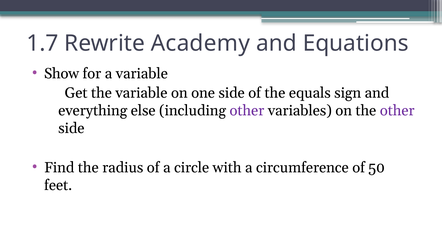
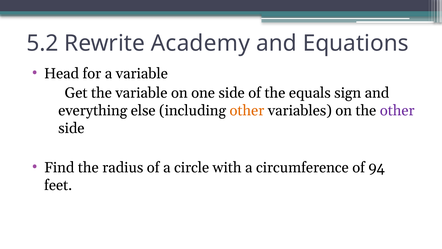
1.7: 1.7 -> 5.2
Show: Show -> Head
other at (247, 111) colour: purple -> orange
50: 50 -> 94
